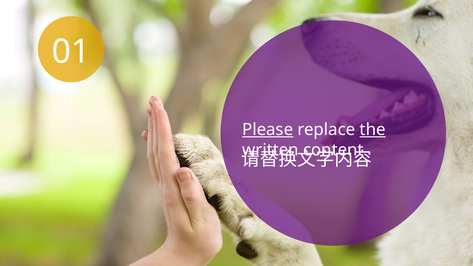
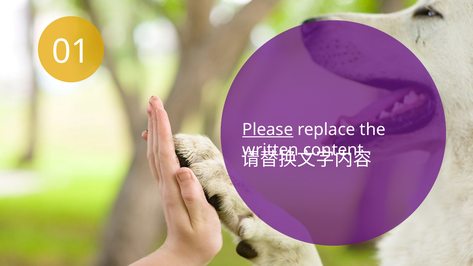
the underline: present -> none
